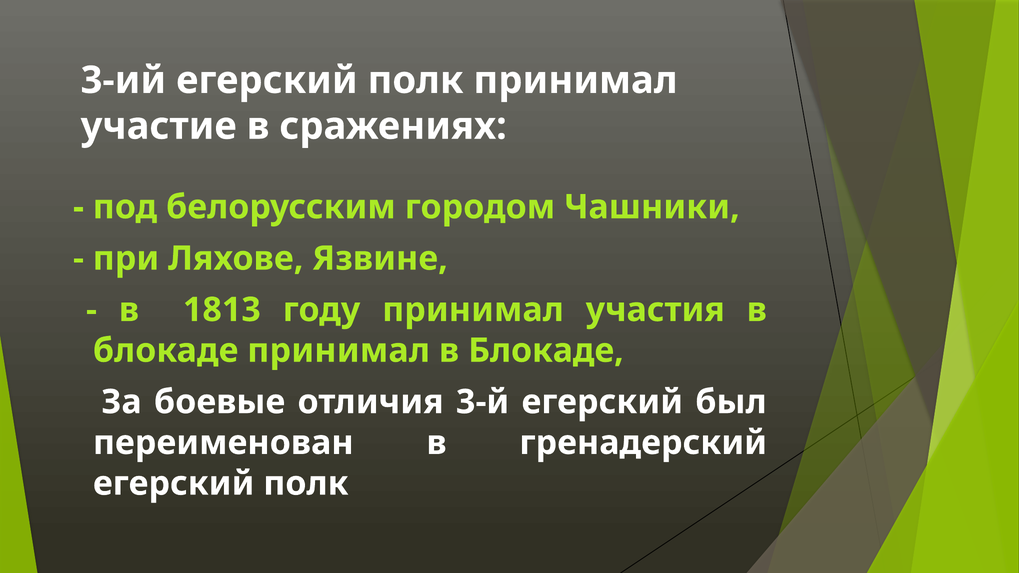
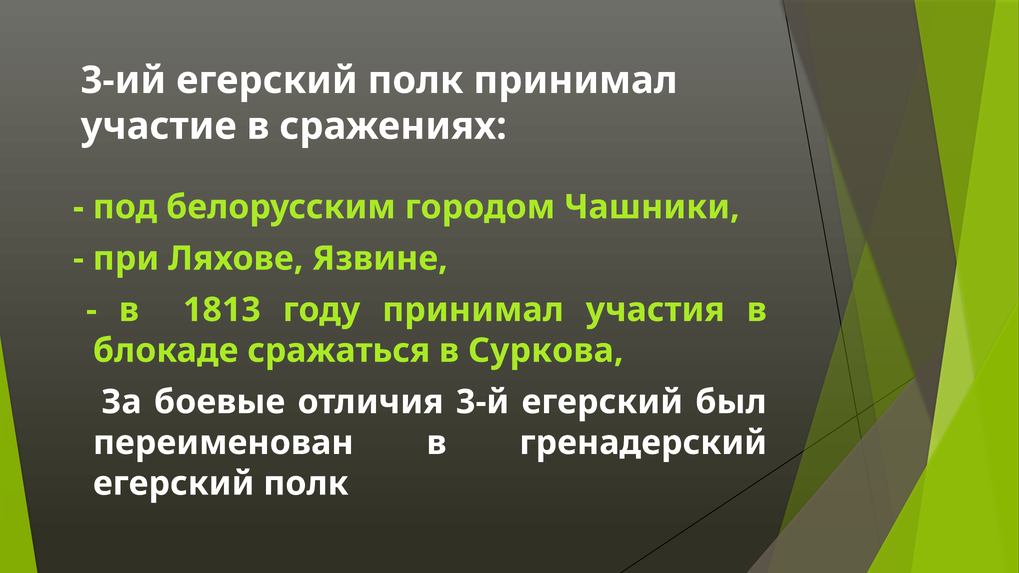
блокаде принимал: принимал -> сражаться
Блокаде at (546, 351): Блокаде -> Суркова
